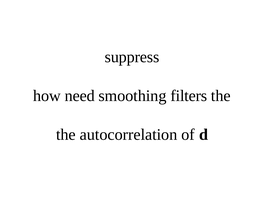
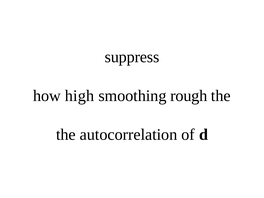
need: need -> high
filters: filters -> rough
